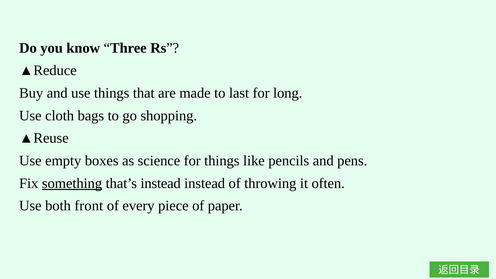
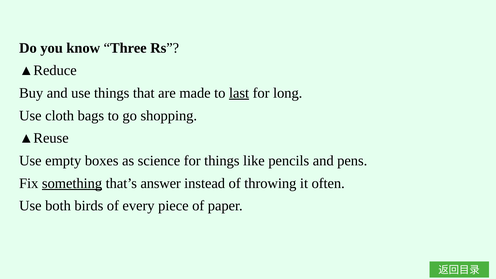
last underline: none -> present
that’s instead: instead -> answer
front: front -> birds
